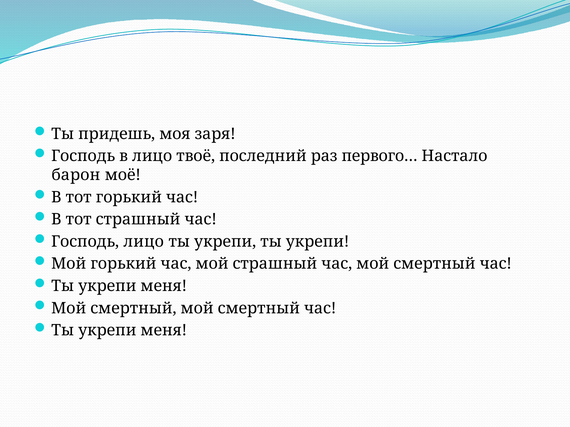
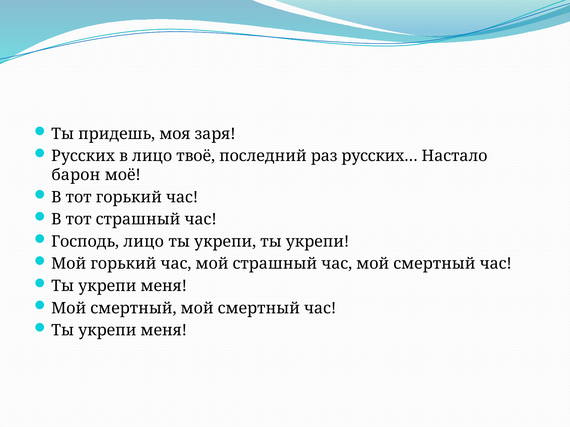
Господь at (83, 156): Господь -> Русских
первого…: первого… -> русских…
